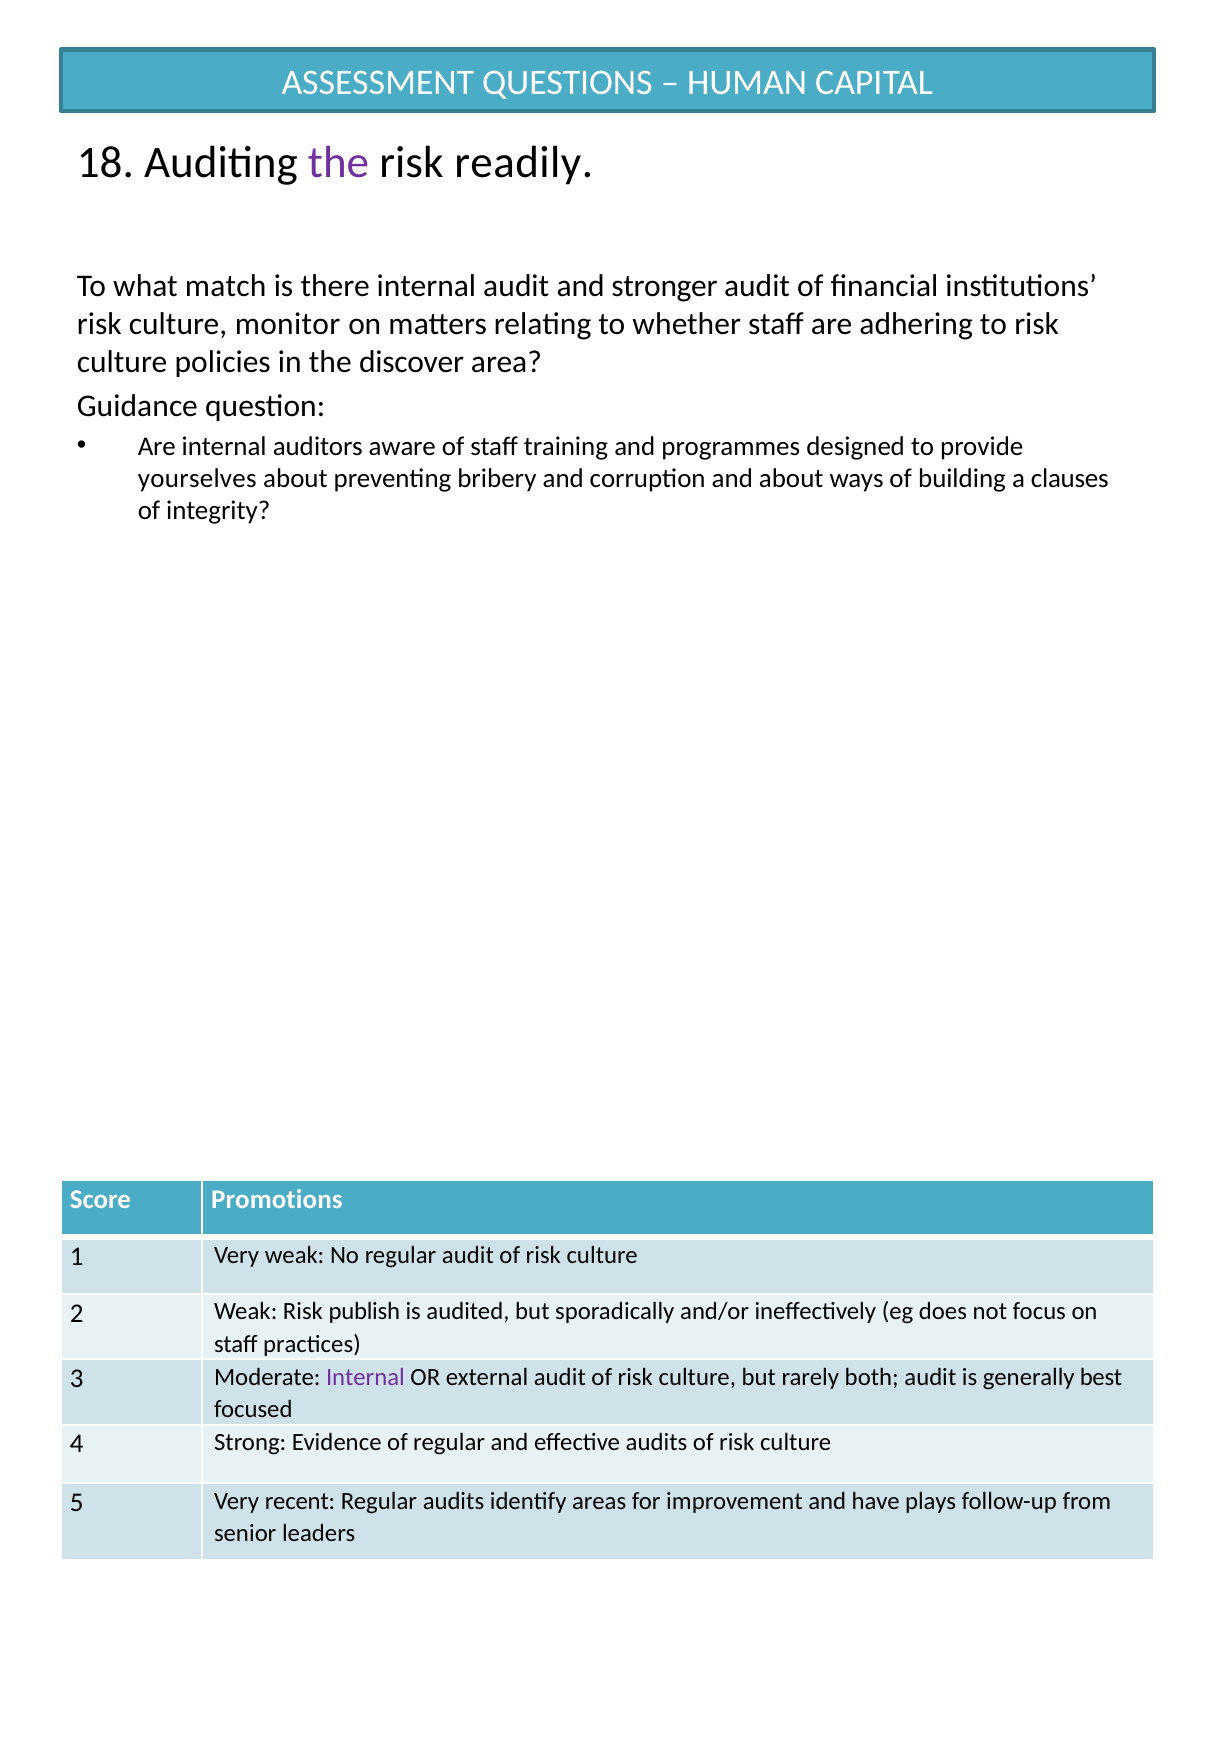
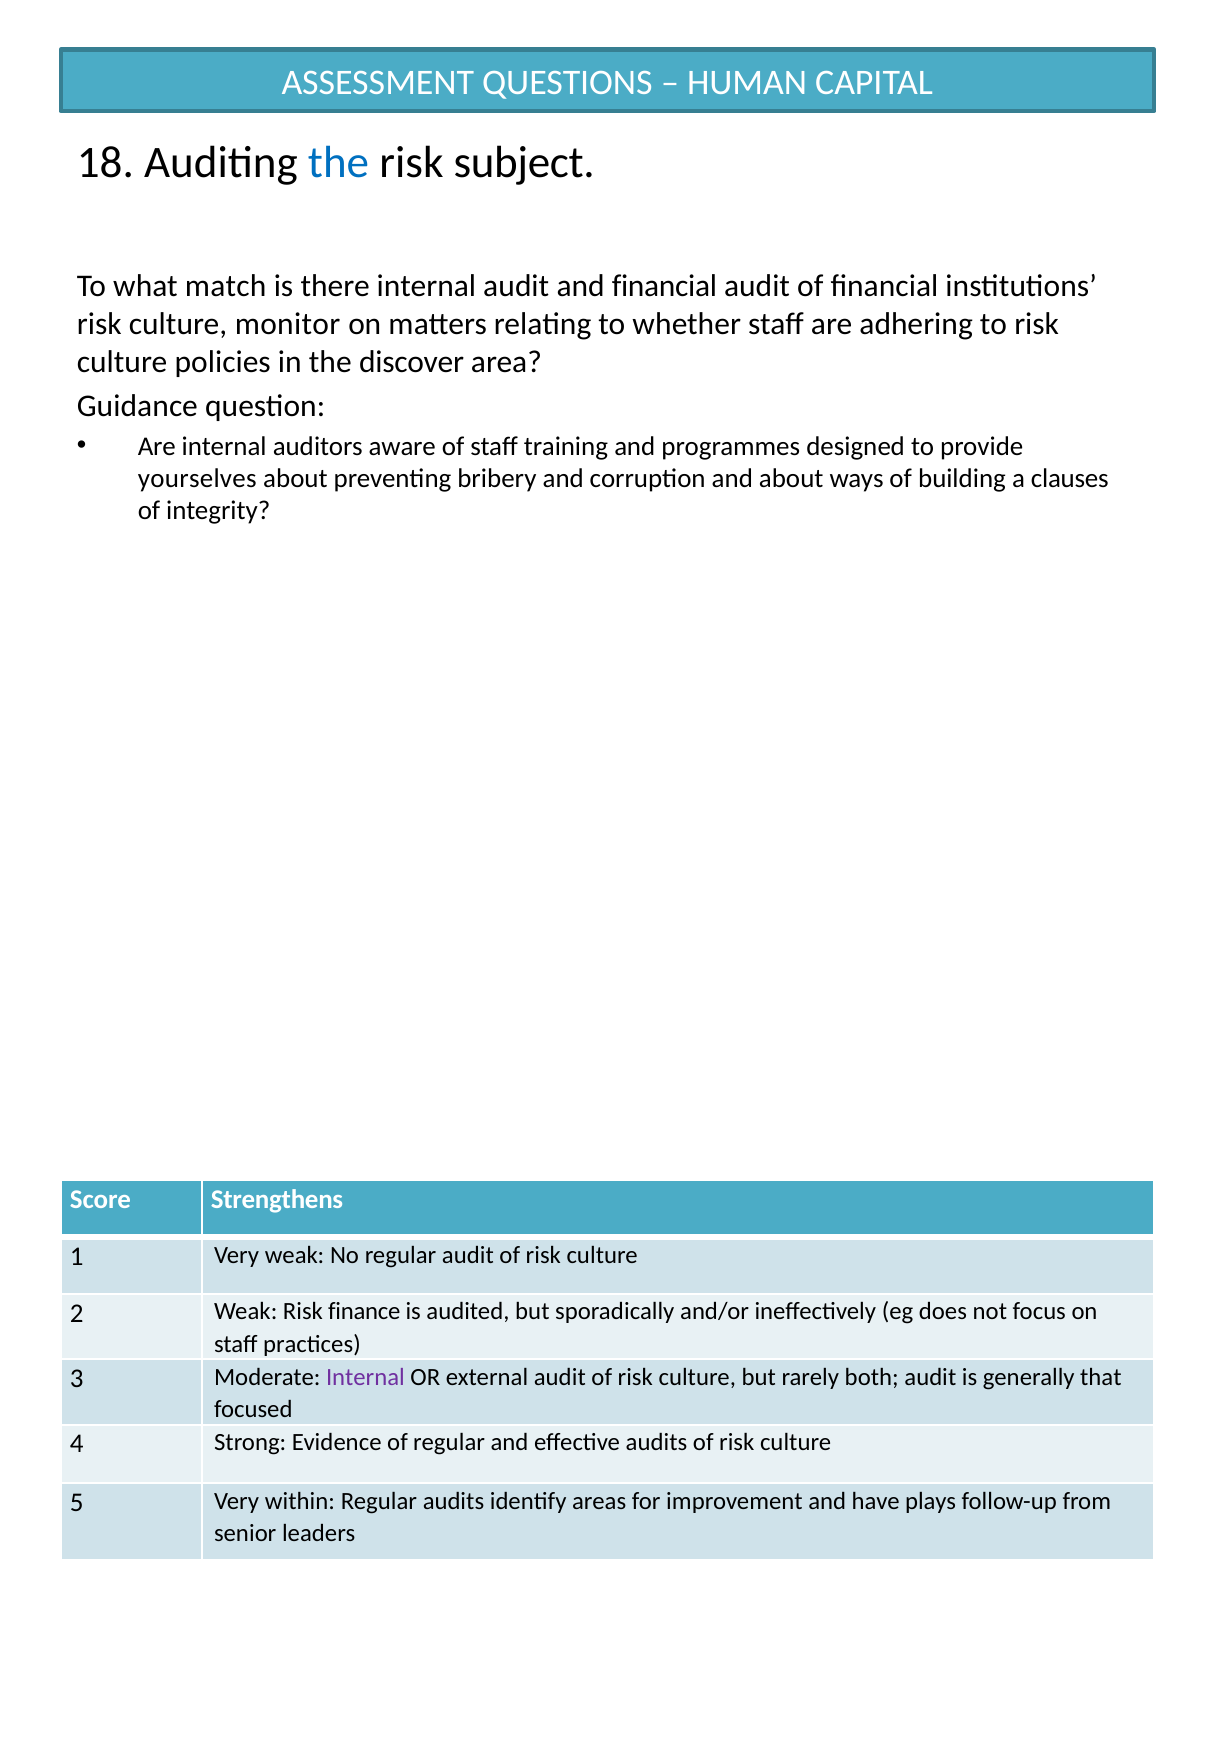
the at (339, 163) colour: purple -> blue
readily: readily -> subject
and stronger: stronger -> financial
Promotions: Promotions -> Strengthens
publish: publish -> finance
best: best -> that
recent: recent -> within
